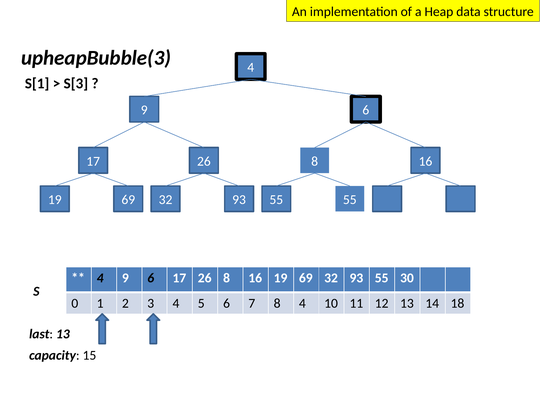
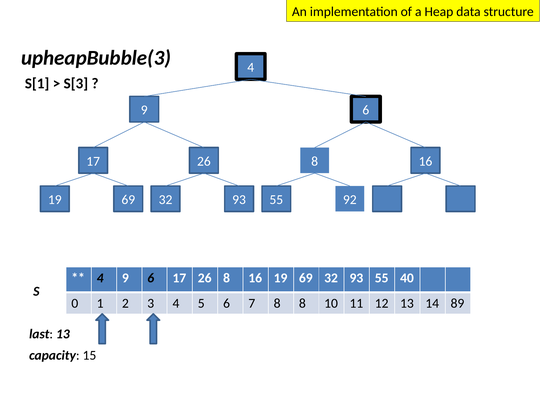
55 55: 55 -> 92
30: 30 -> 40
8 4: 4 -> 8
18: 18 -> 89
